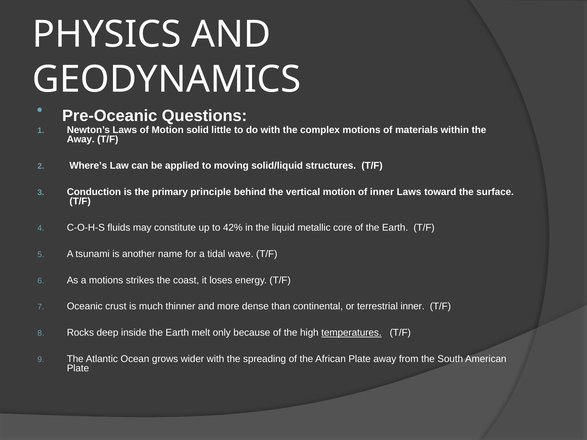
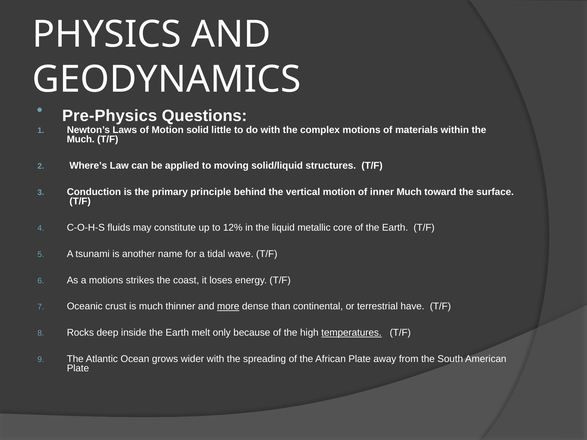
Pre-Oceanic: Pre-Oceanic -> Pre-Physics
Away at (81, 139): Away -> Much
inner Laws: Laws -> Much
42%: 42% -> 12%
more underline: none -> present
terrestrial inner: inner -> have
